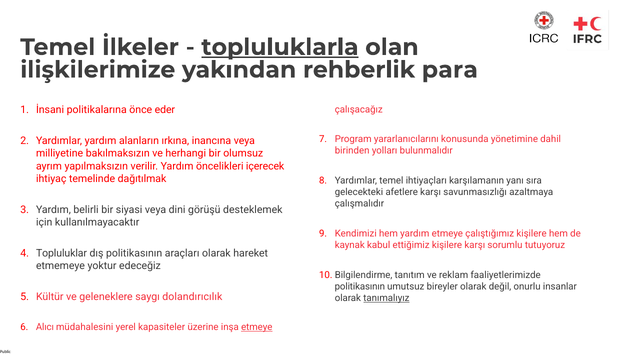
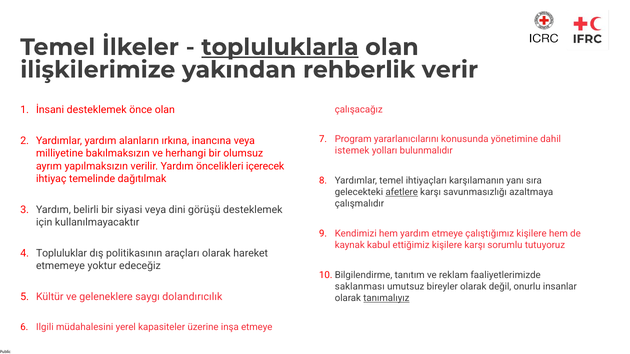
para: para -> verir
İnsani politikalarına: politikalarına -> desteklemek
önce eder: eder -> olan
birinden: birinden -> istemek
afetlere underline: none -> present
politikasının at (360, 287): politikasının -> saklanması
Alıcı: Alıcı -> Ilgili
etmeye at (257, 327) underline: present -> none
